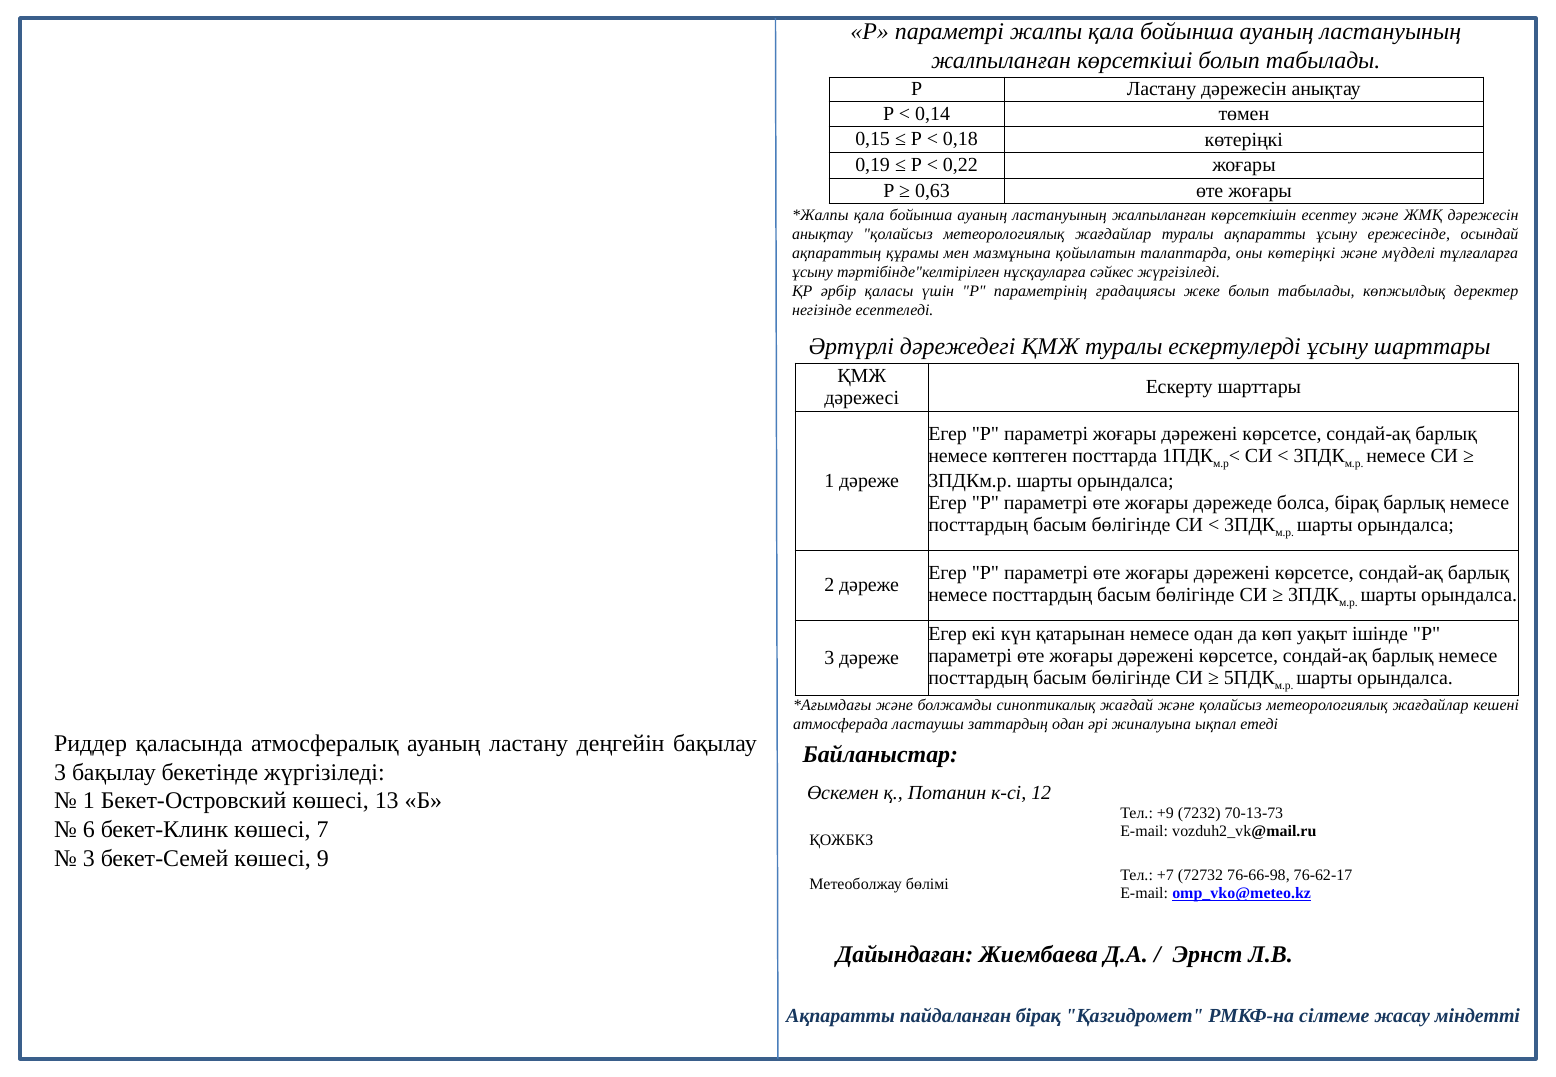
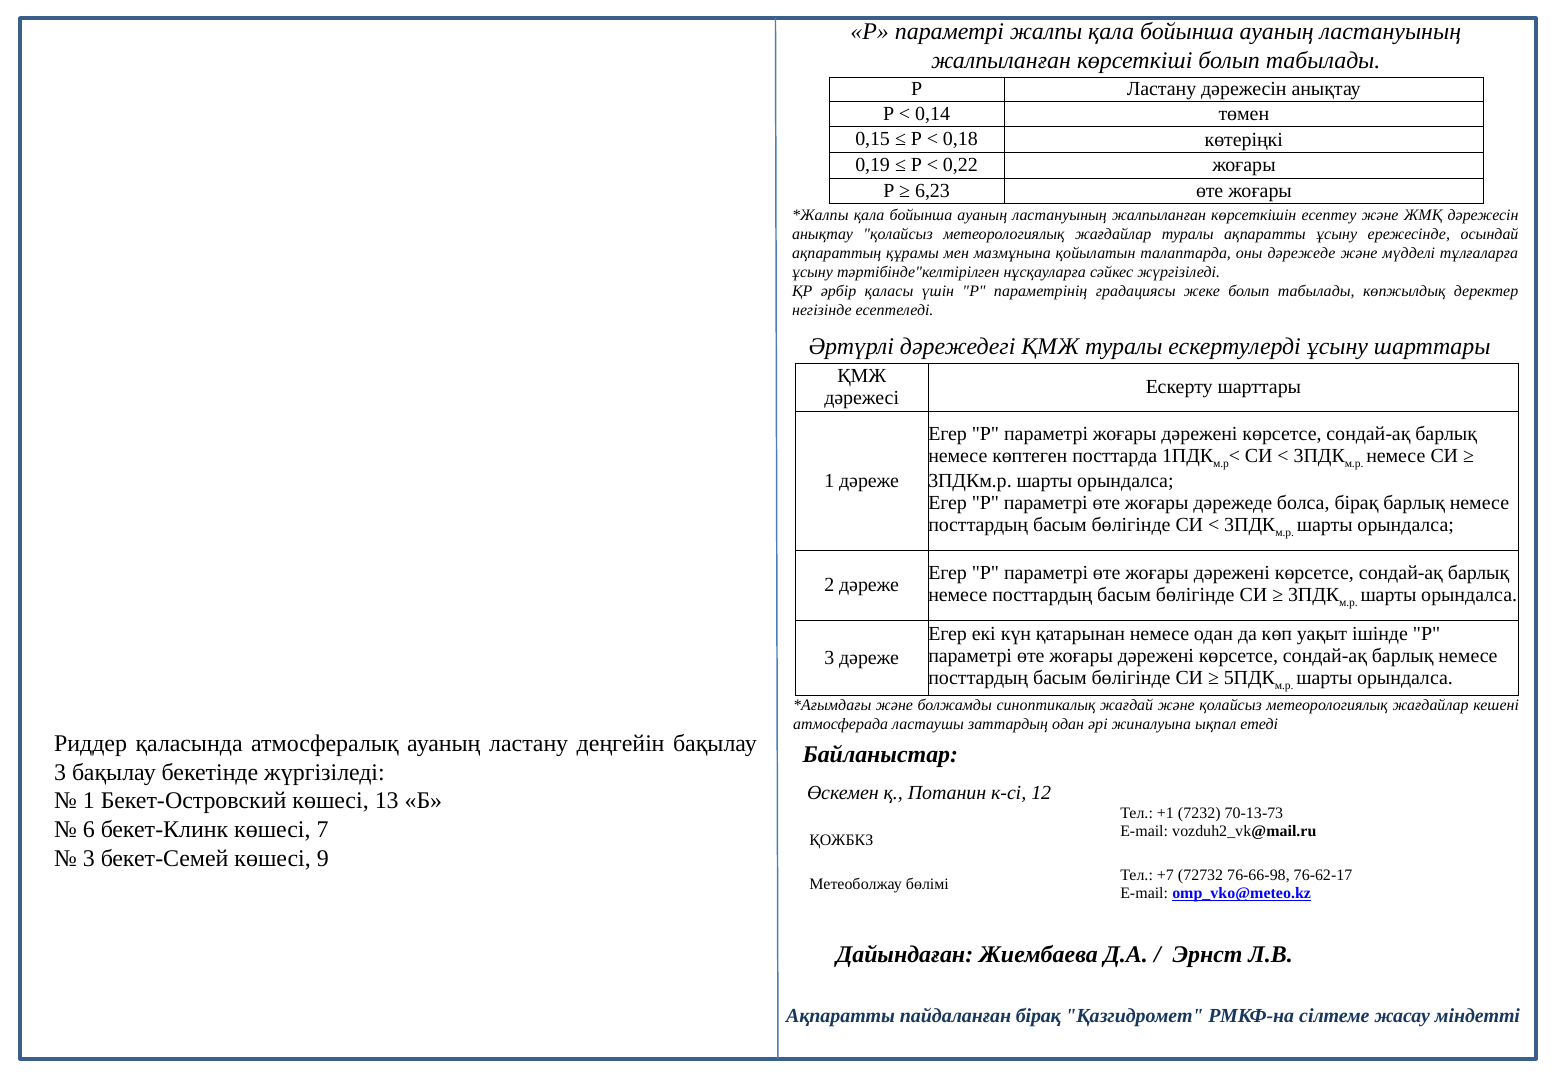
0,63: 0,63 -> 6,23
оны көтеріңкі: көтеріңкі -> дәрежеде
+9: +9 -> +1
